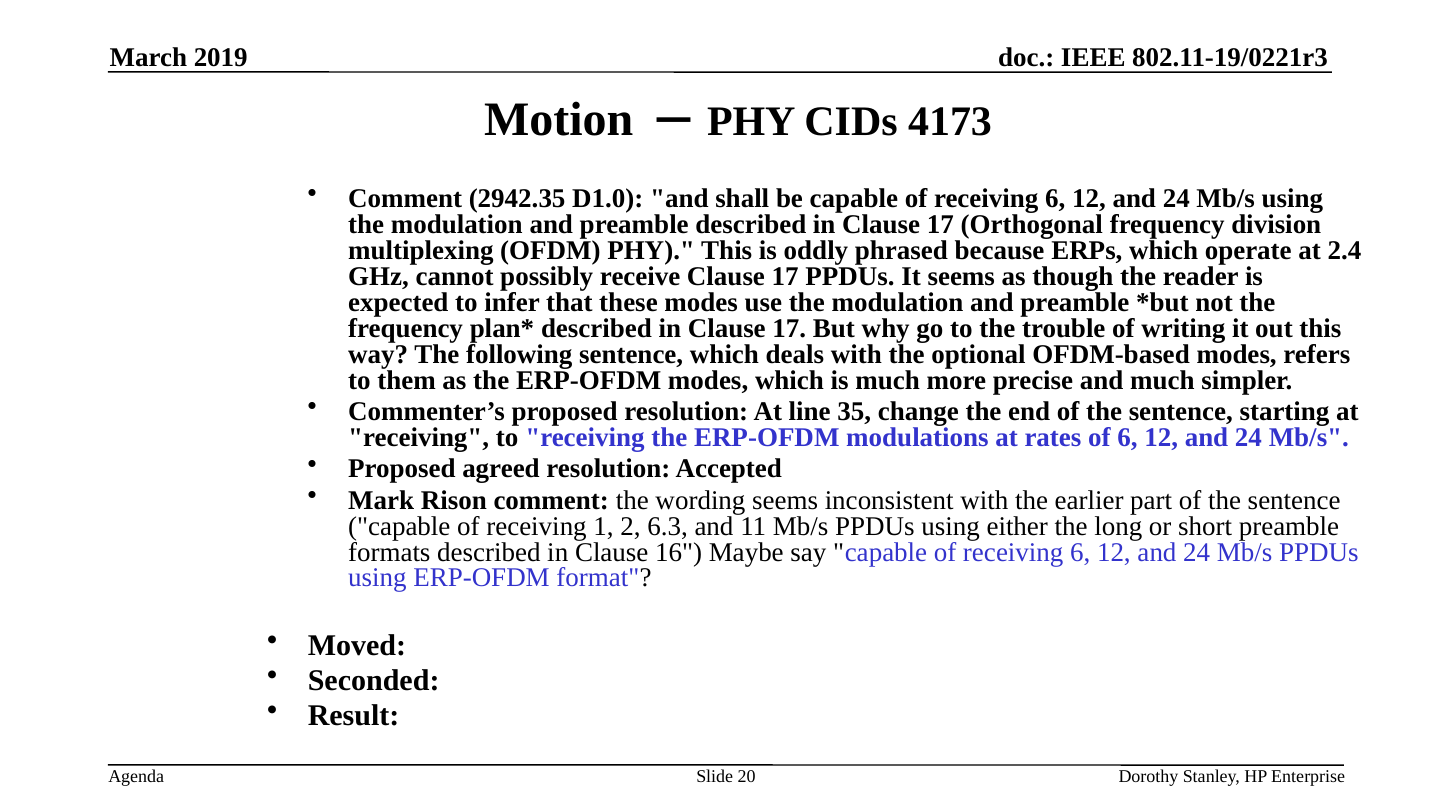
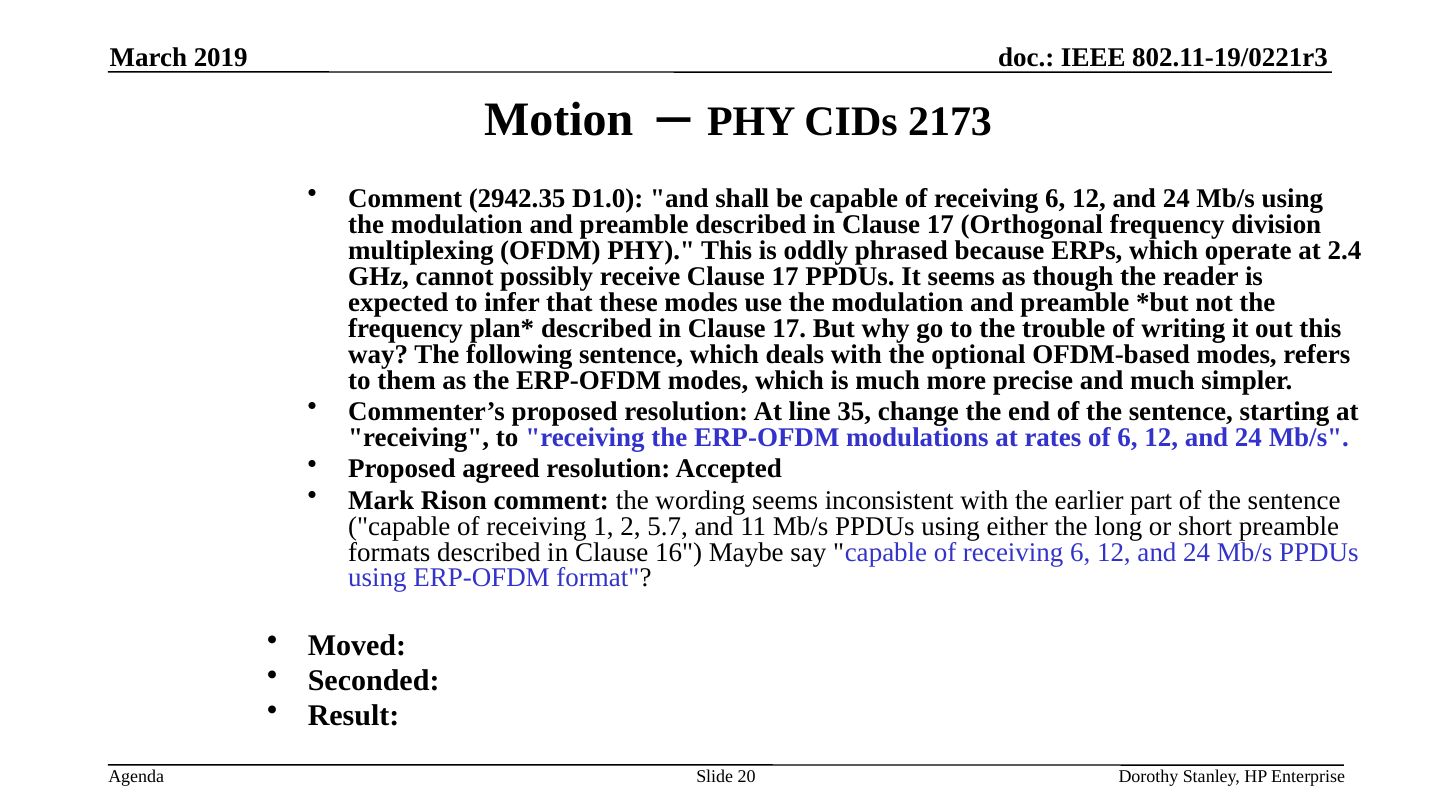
4173: 4173 -> 2173
6.3: 6.3 -> 5.7
